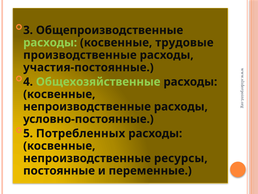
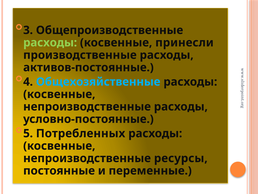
трудовые: трудовые -> принесли
участия-постоянные: участия-постоянные -> активов-постоянные
Общехозяйственные colour: light green -> light blue
